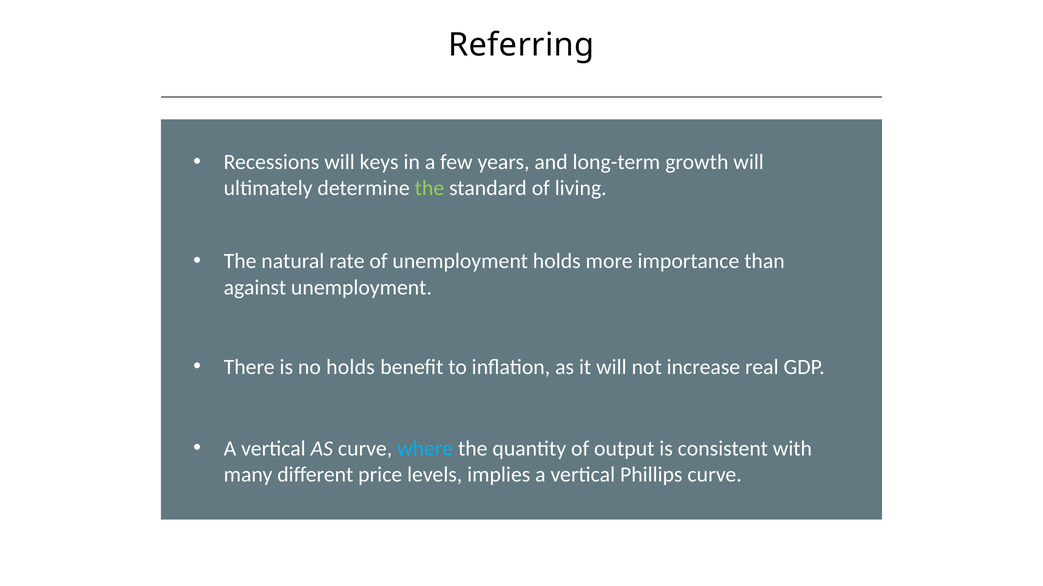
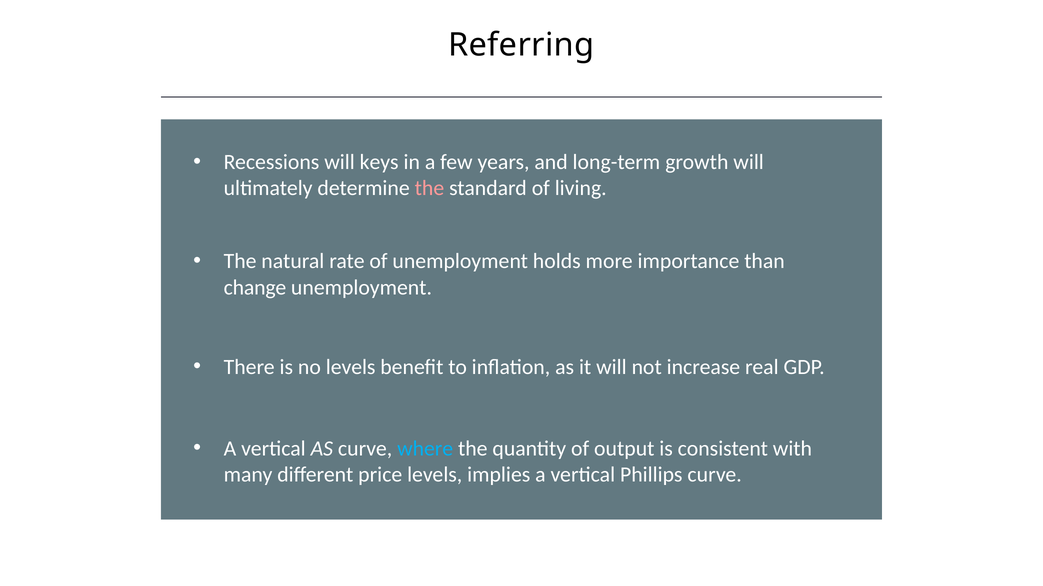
the at (429, 188) colour: light green -> pink
against: against -> change
no holds: holds -> levels
